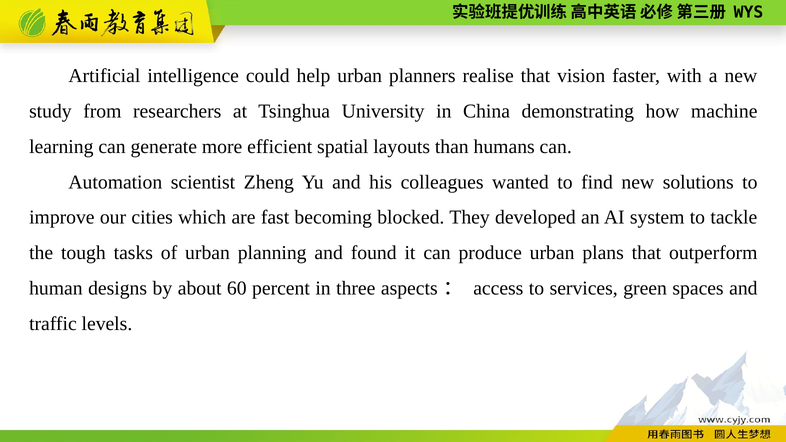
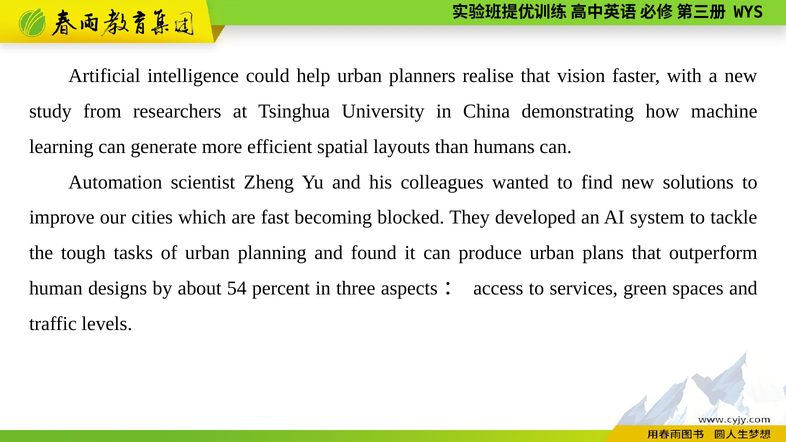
60: 60 -> 54
